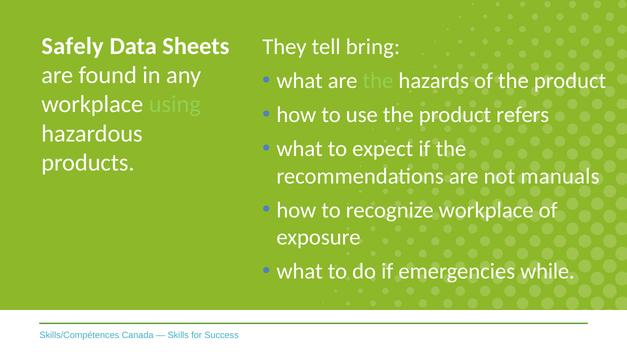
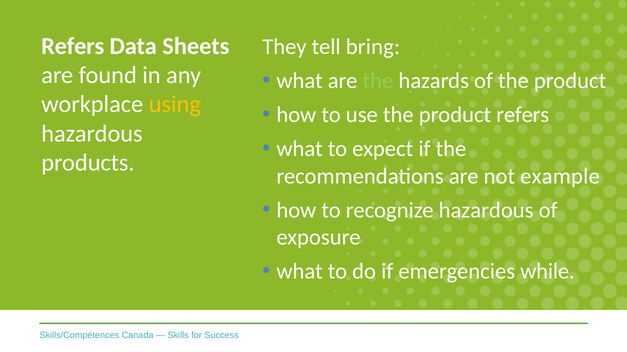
Safely at (73, 46): Safely -> Refers
using colour: light green -> yellow
manuals: manuals -> example
recognize workplace: workplace -> hazardous
